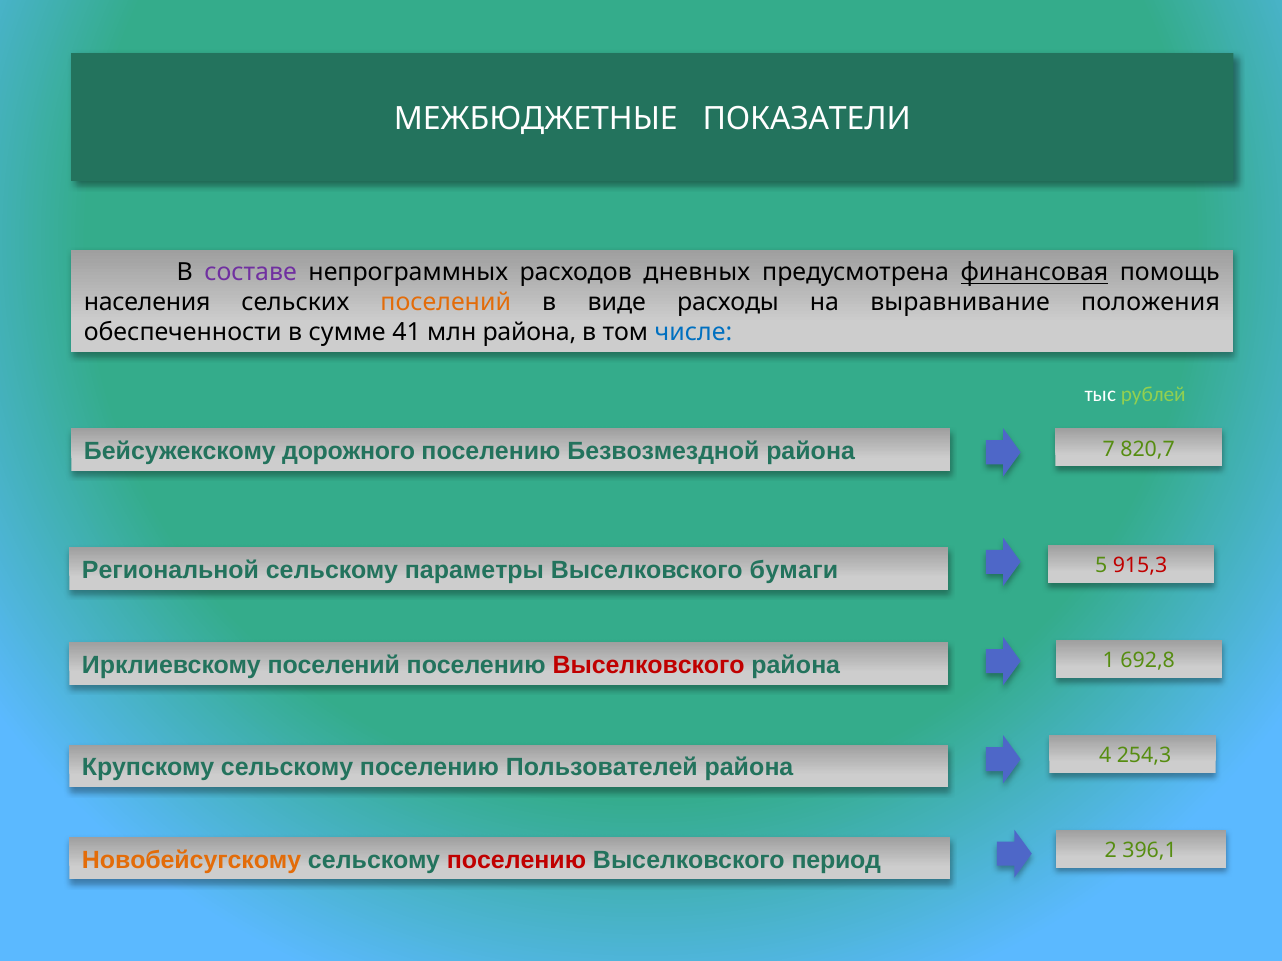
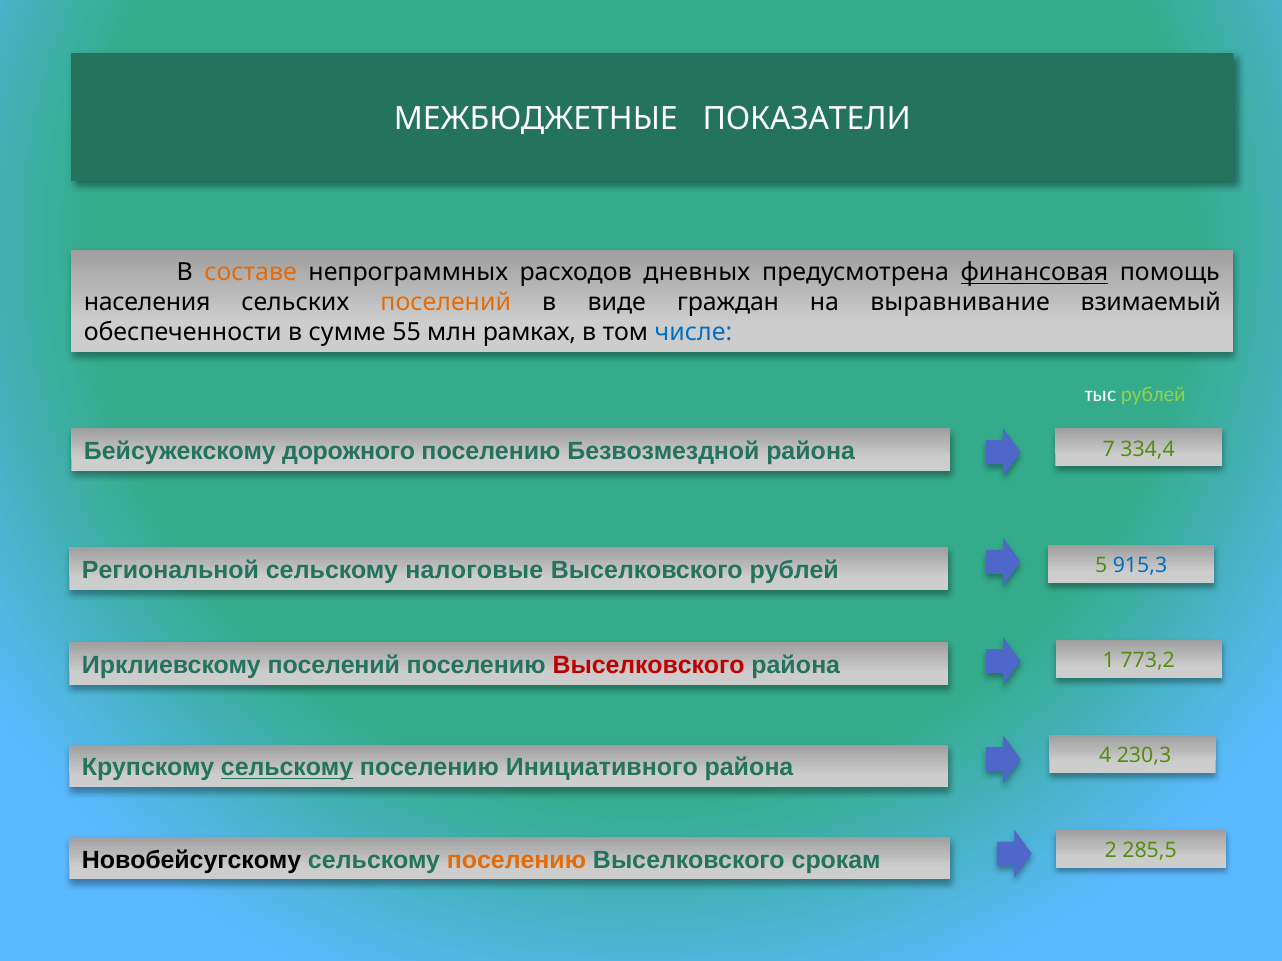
составе colour: purple -> orange
расходы: расходы -> граждан
положения: положения -> взимаемый
41: 41 -> 55
млн района: района -> рамках
820,7: 820,7 -> 334,4
параметры: параметры -> налоговые
Выселковского бумаги: бумаги -> рублей
915,3 colour: red -> blue
692,8: 692,8 -> 773,2
254,3: 254,3 -> 230,3
сельскому at (287, 768) underline: none -> present
Пользователей: Пользователей -> Инициативного
396,1: 396,1 -> 285,5
Новобейсугскому colour: orange -> black
поселению at (516, 860) colour: red -> orange
период: период -> срокам
